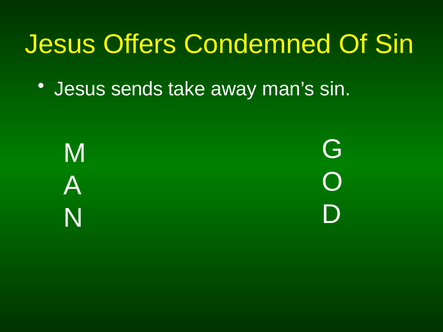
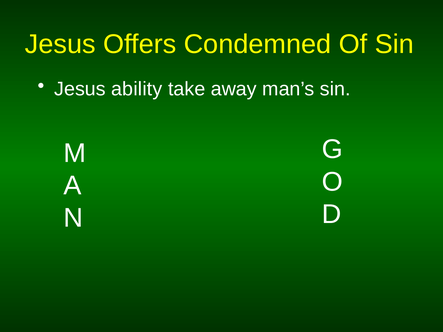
sends: sends -> ability
